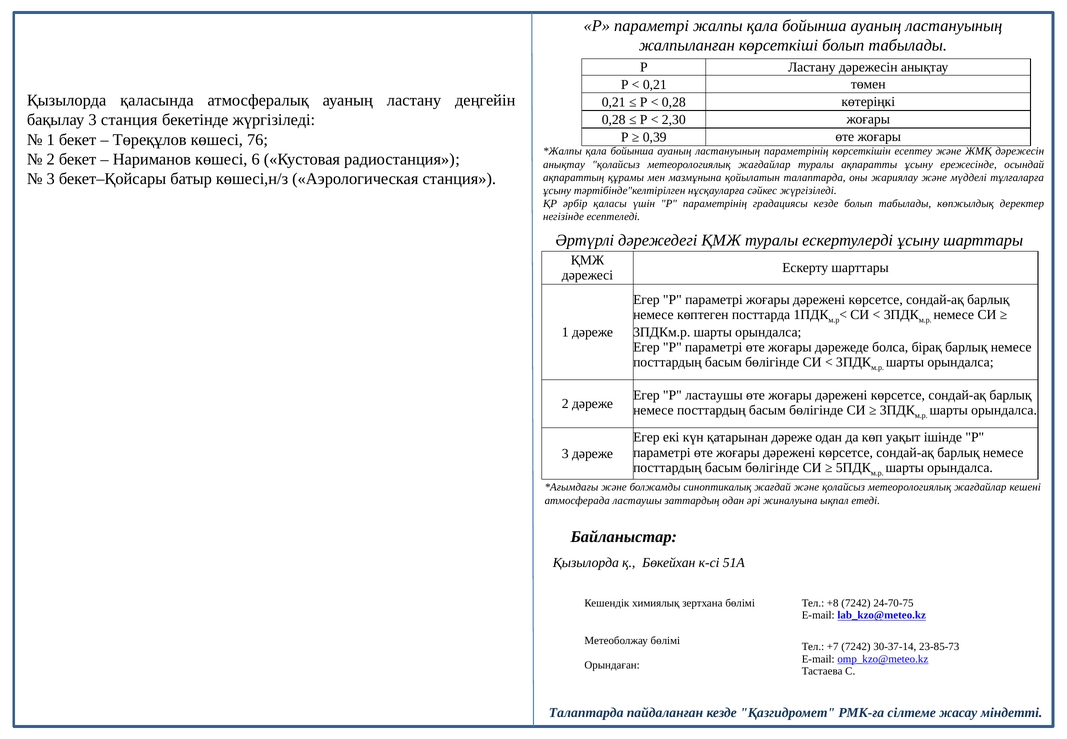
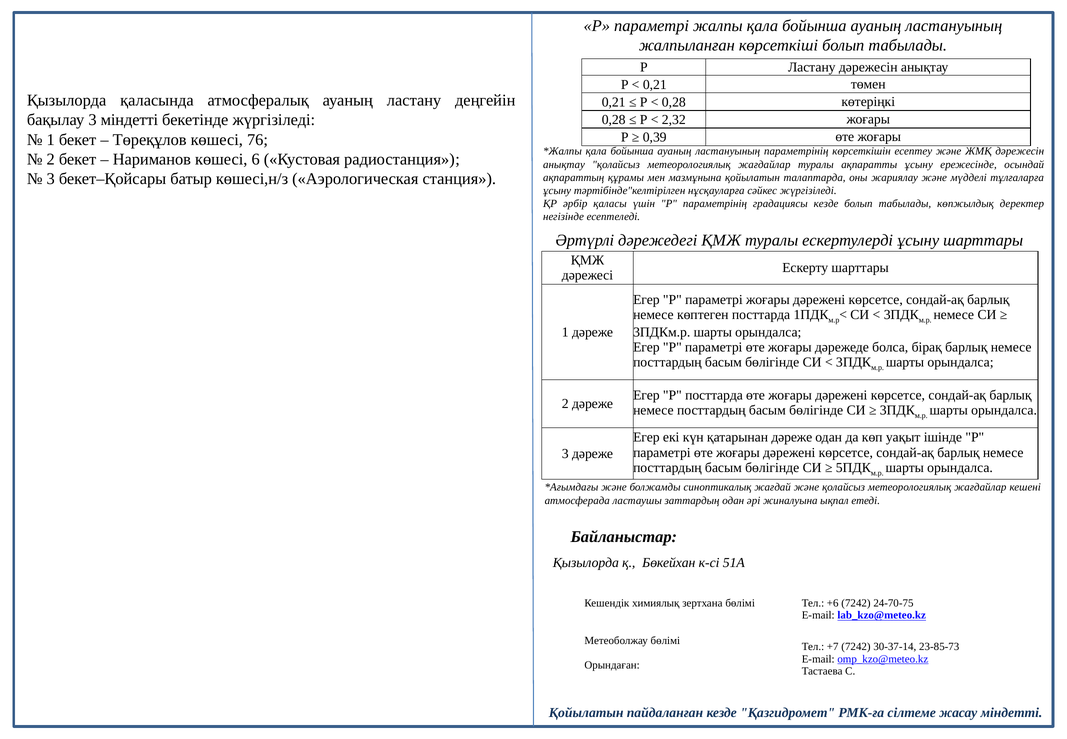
3 станция: станция -> міндетті
2,30: 2,30 -> 2,32
Р ластаушы: ластаушы -> посттарда
+8: +8 -> +6
Талаптарда at (586, 713): Талаптарда -> Қойылатын
